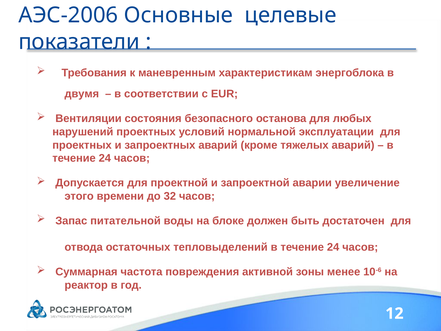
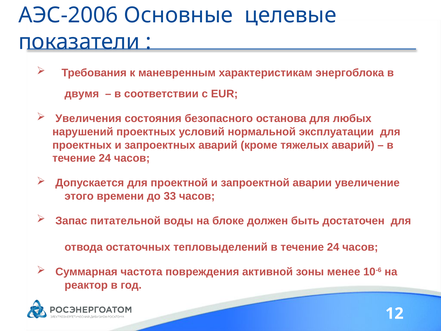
Вентиляции: Вентиляции -> Увеличения
32: 32 -> 33
